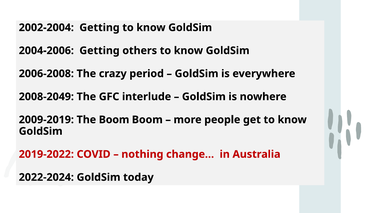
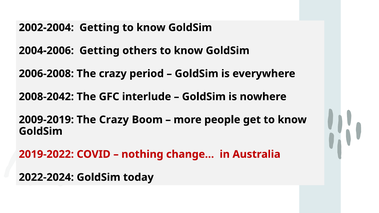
2008-2049: 2008-2049 -> 2008-2042
2009-2019 The Boom: Boom -> Crazy
